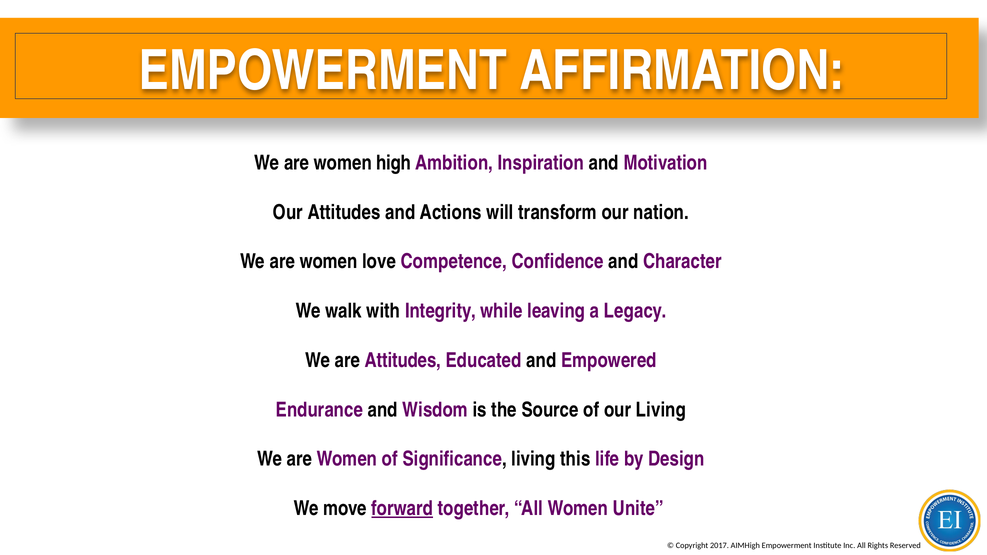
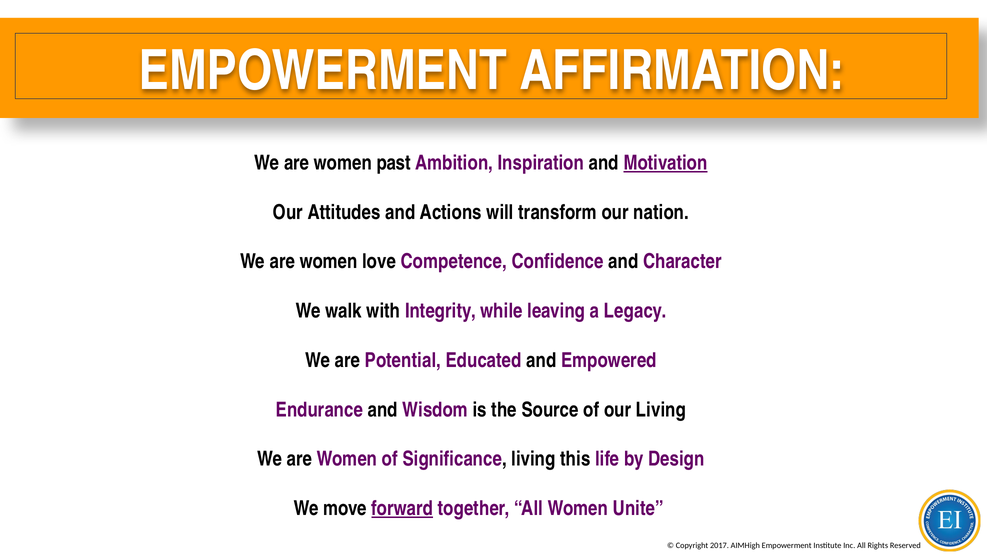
high: high -> past
Motivation underline: none -> present
are Attitudes: Attitudes -> Potential
